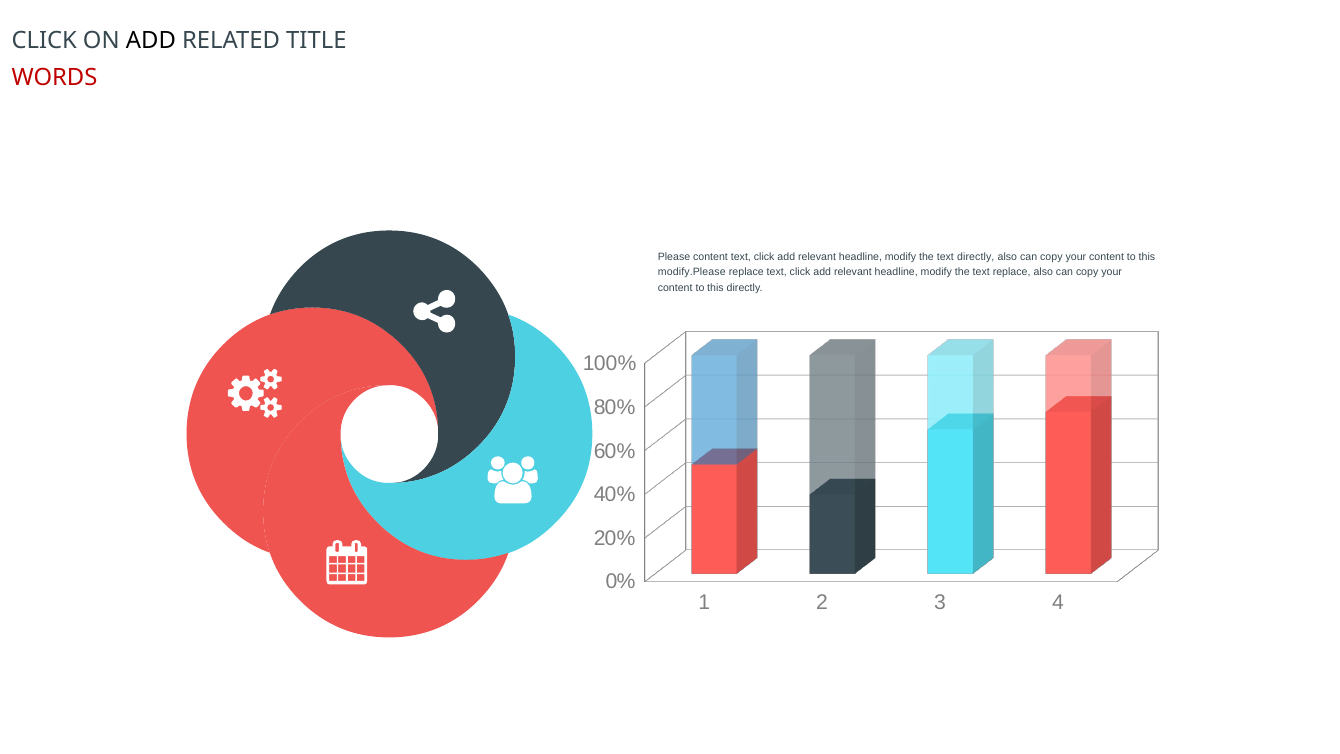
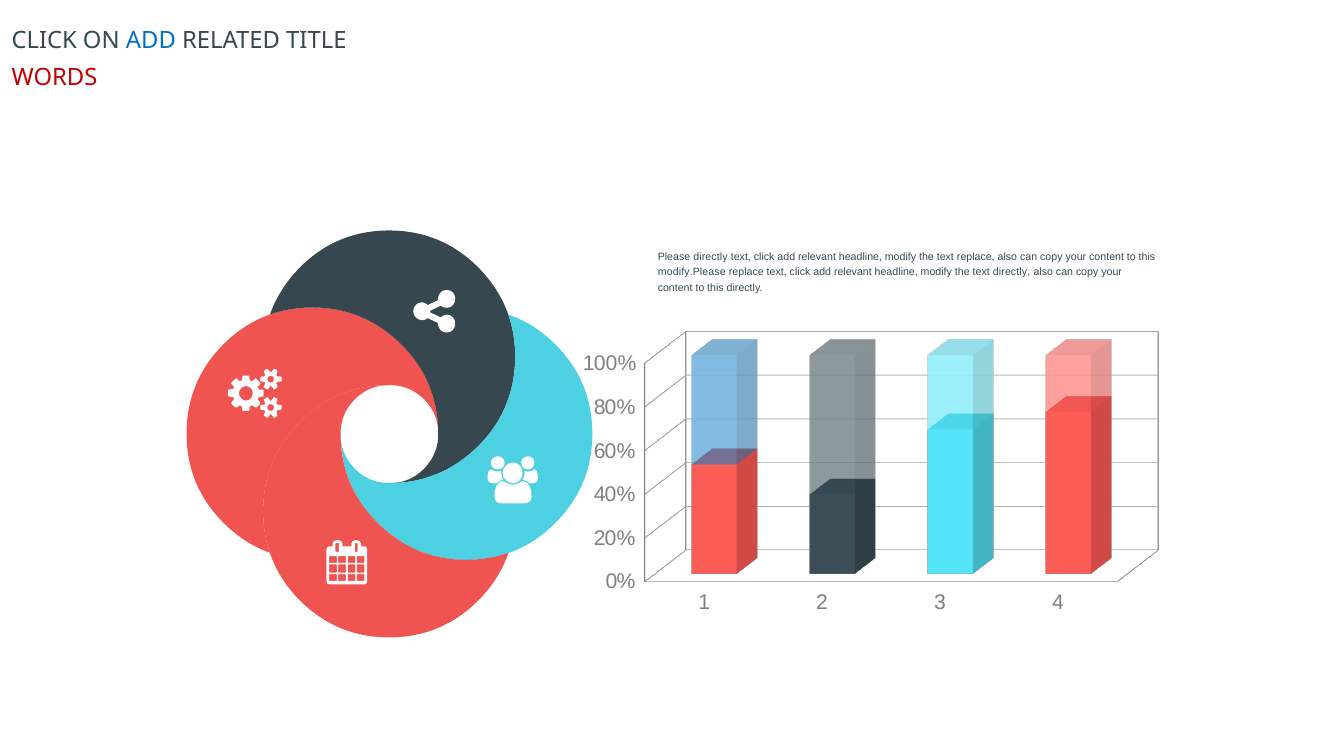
ADD at (151, 41) colour: black -> blue
Please content: content -> directly
text directly: directly -> replace
text replace: replace -> directly
